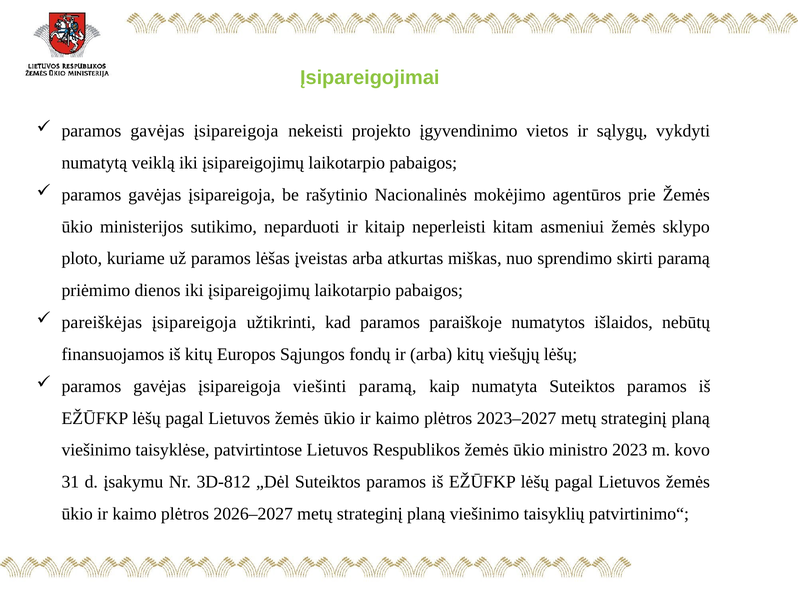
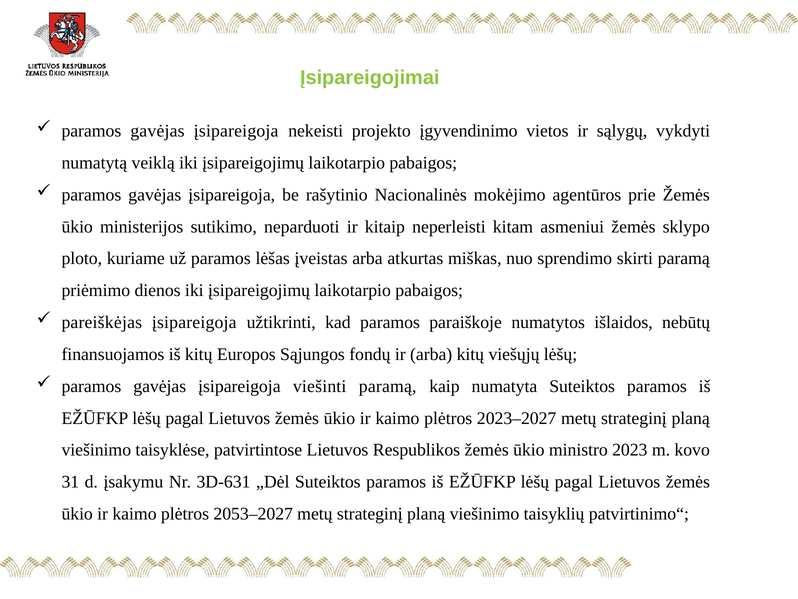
3D-812: 3D-812 -> 3D-631
2026–2027: 2026–2027 -> 2053–2027
